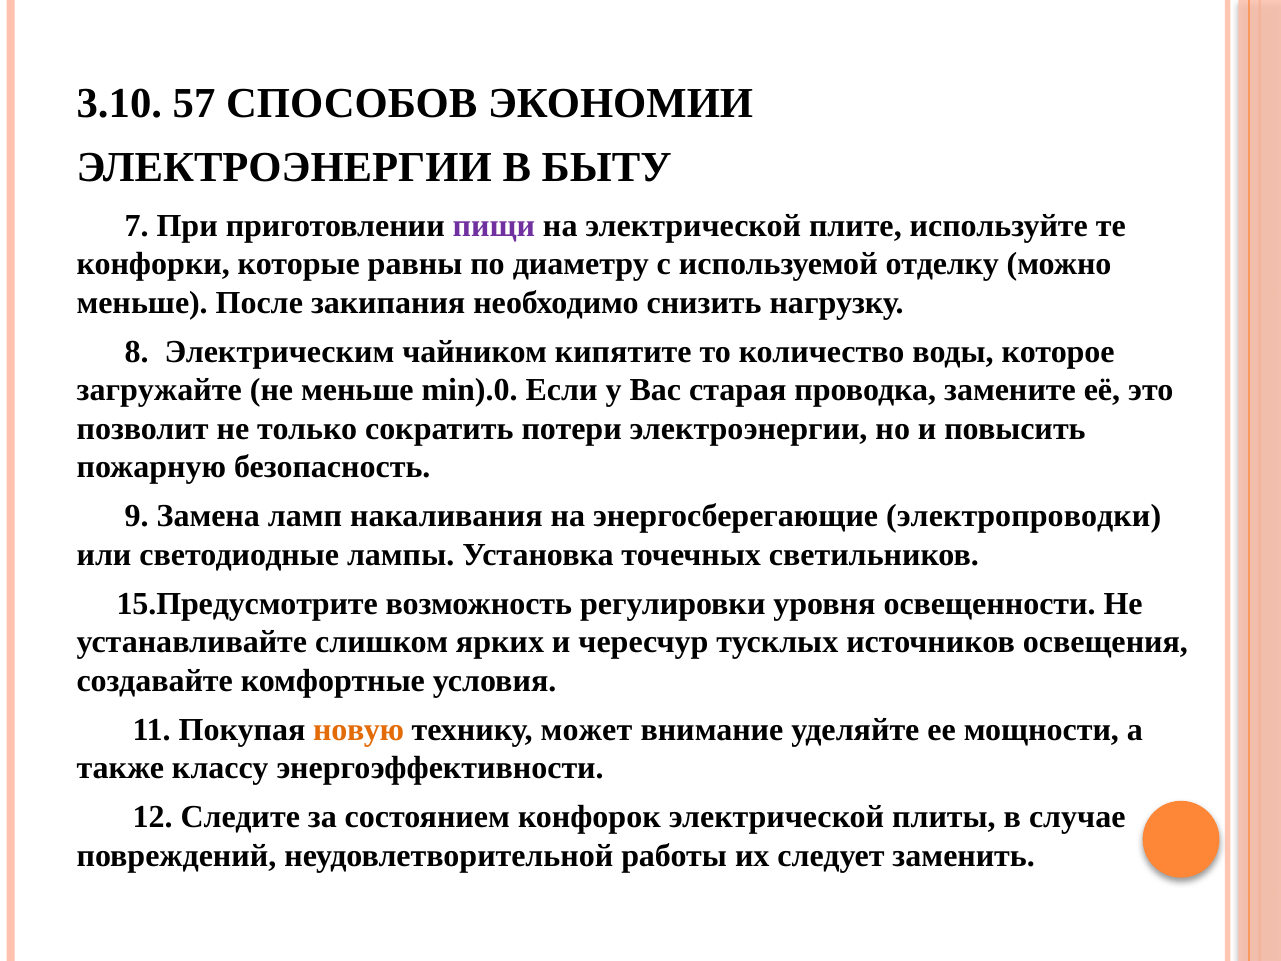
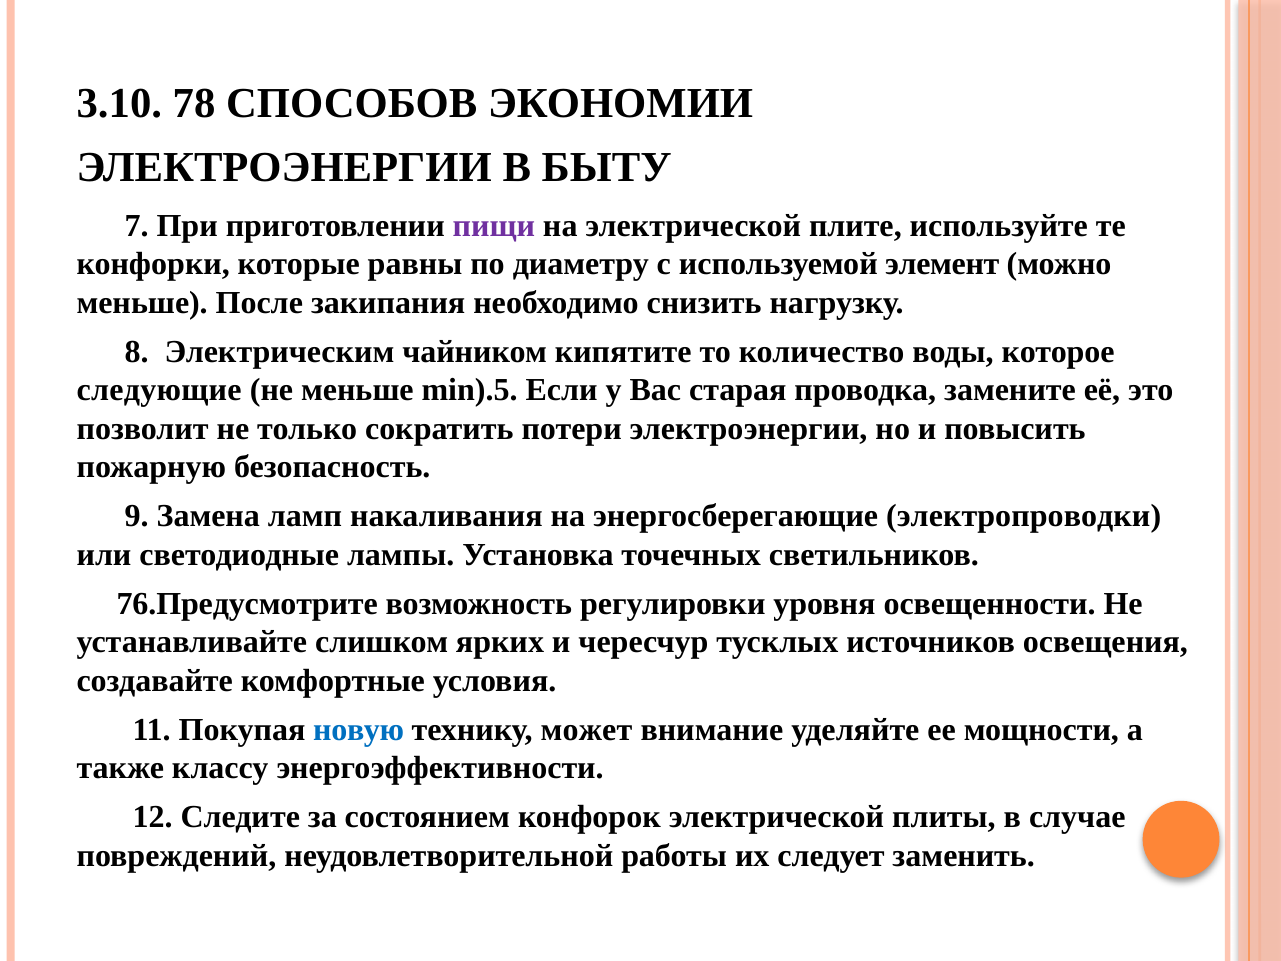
57: 57 -> 78
отделку: отделку -> элемент
загружайте: загружайте -> следующие
min).0: min).0 -> min).5
15.Предусмотрите: 15.Предусмотрите -> 76.Предусмотрите
новую colour: orange -> blue
